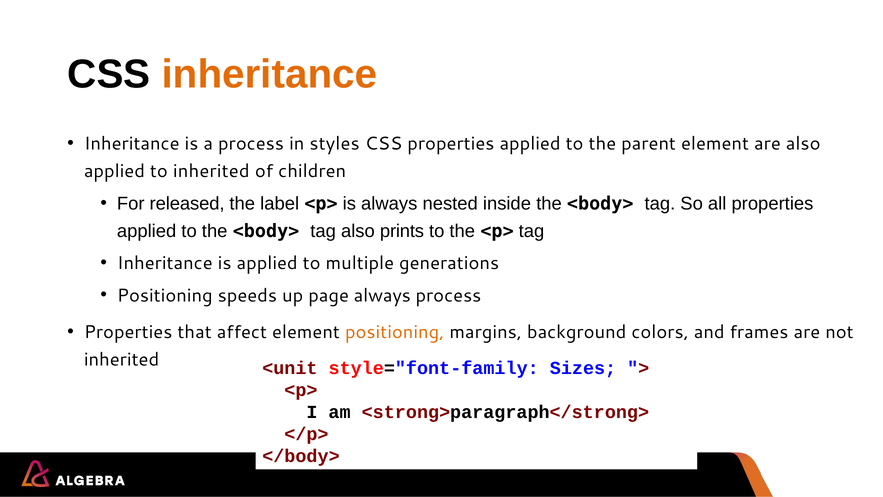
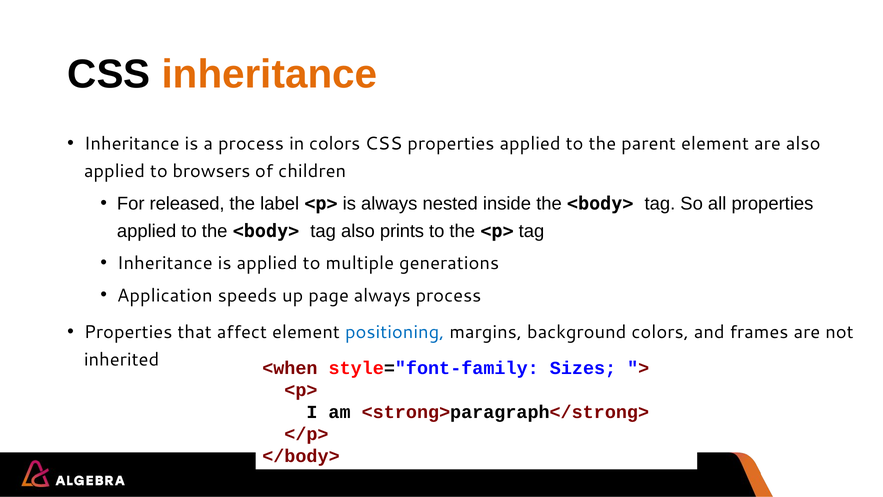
in styles: styles -> colors
to inherited: inherited -> browsers
Positioning at (165, 295): Positioning -> Application
positioning at (395, 332) colour: orange -> blue
<unit: <unit -> <when
